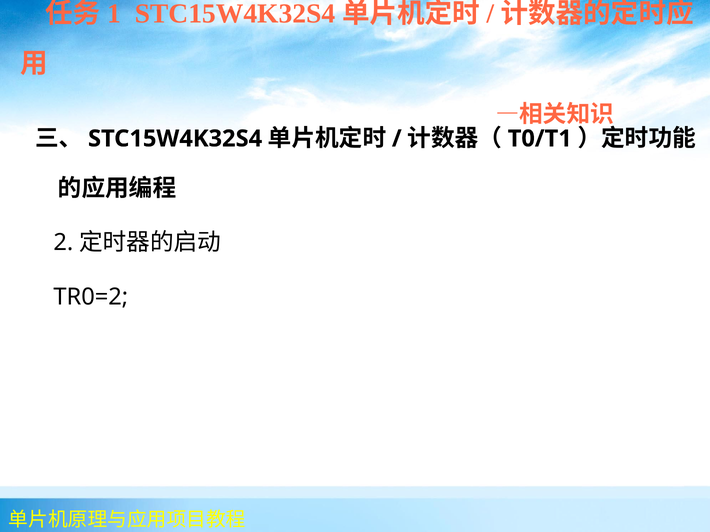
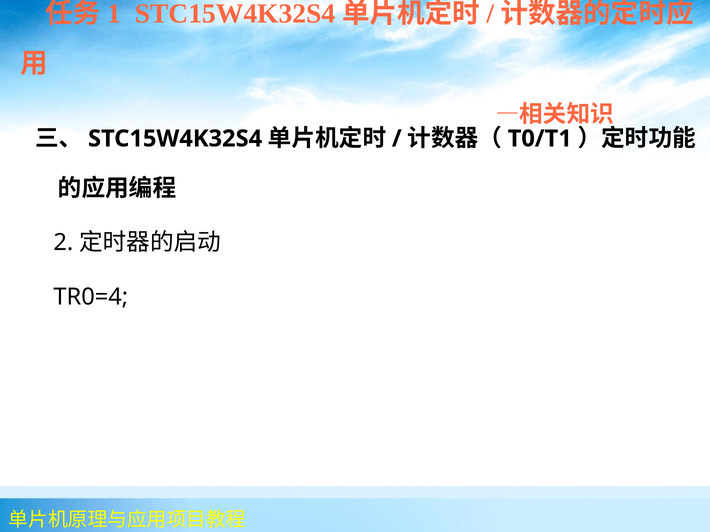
TR0=2: TR0=2 -> TR0=4
